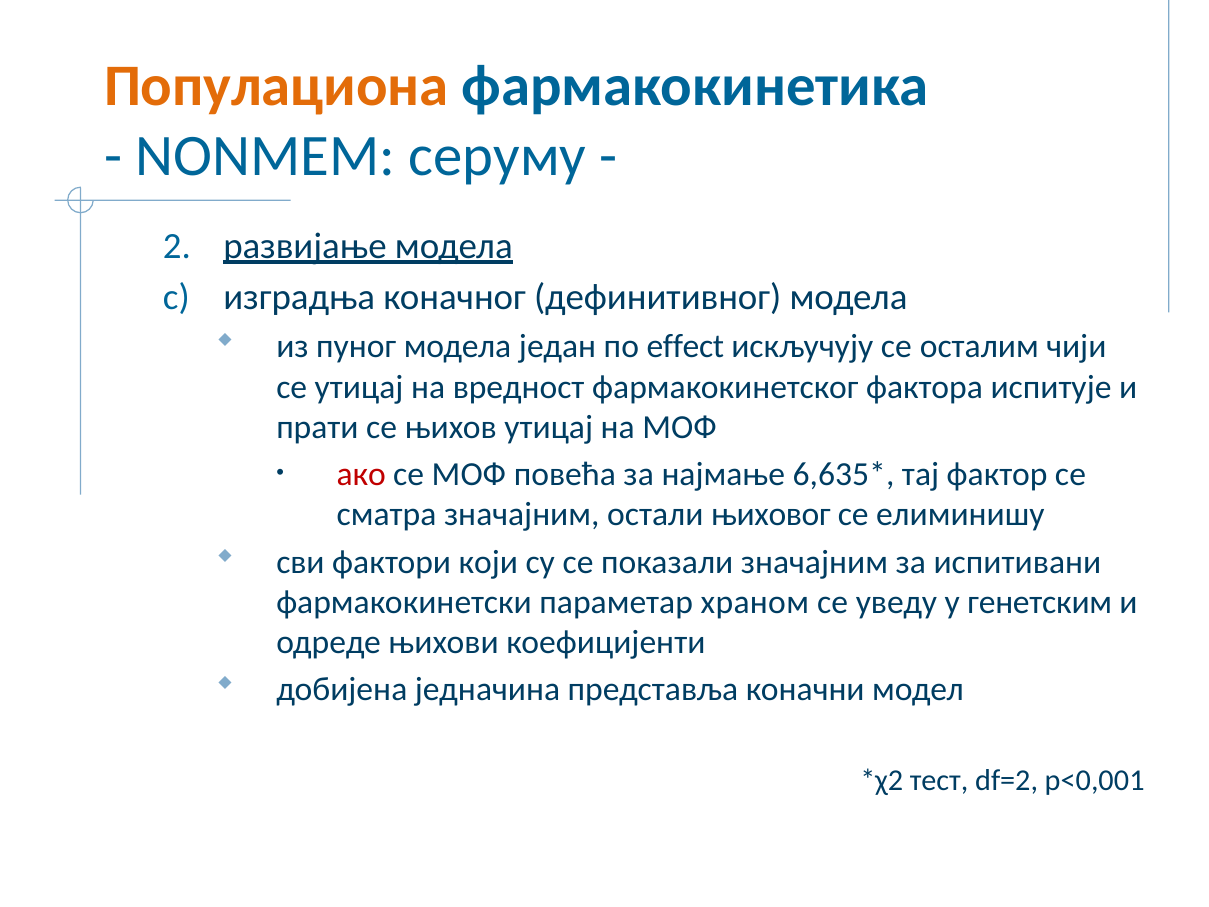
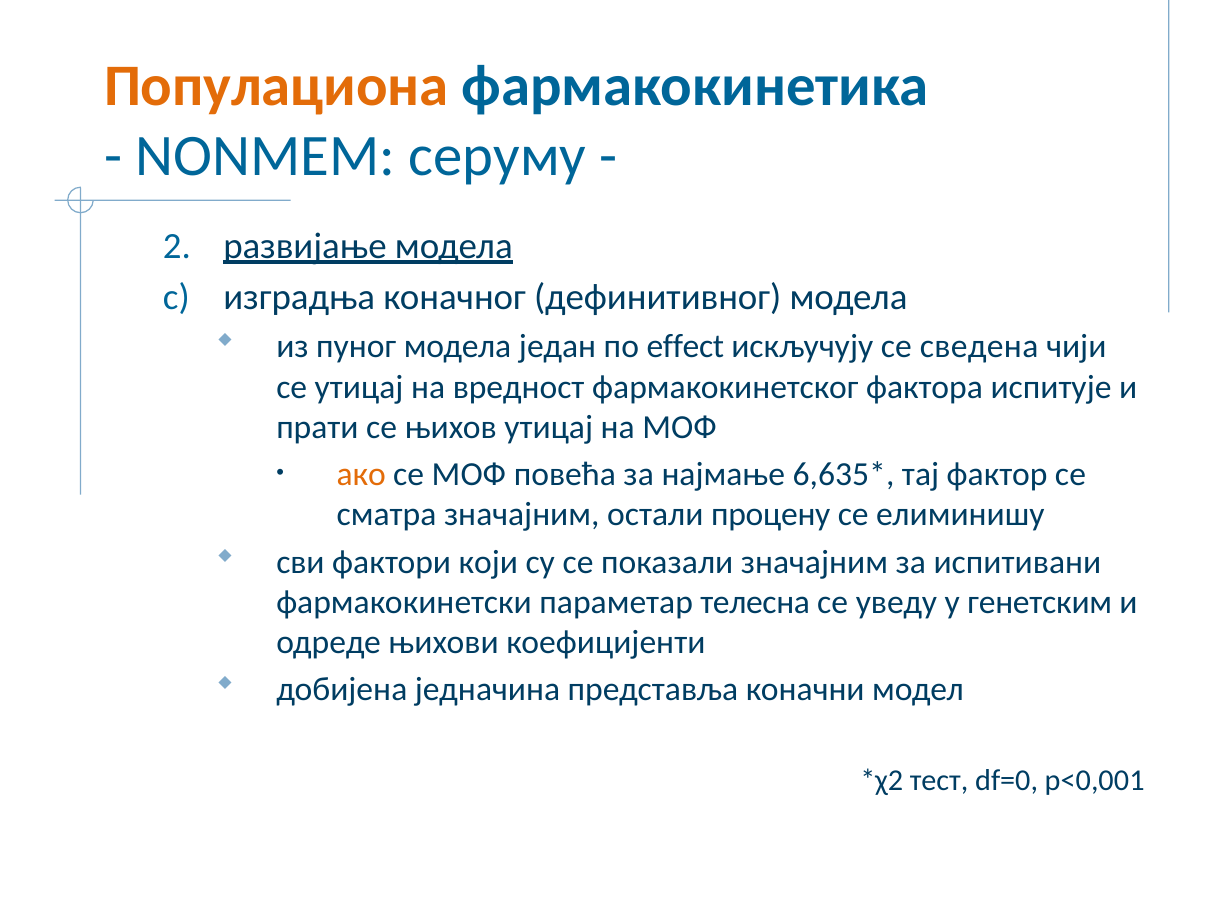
осталим: осталим -> сведена
ако colour: red -> orange
њиховог: њиховог -> процену
храном: храном -> телесна
df=2: df=2 -> df=0
